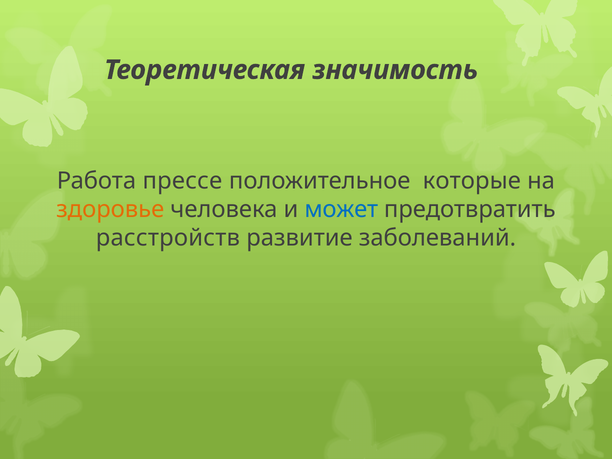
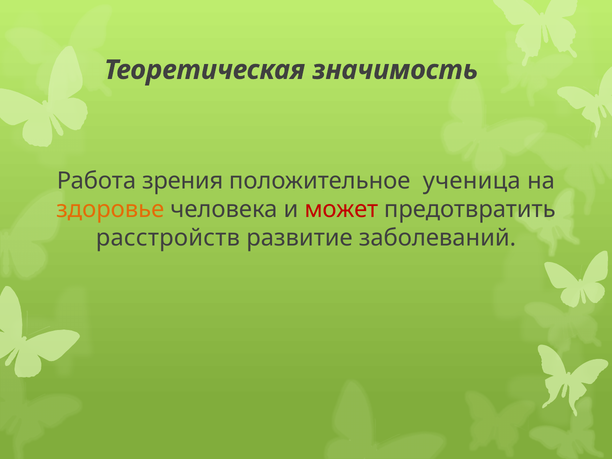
прессе: прессе -> зрения
которые: которые -> ученица
может colour: blue -> red
